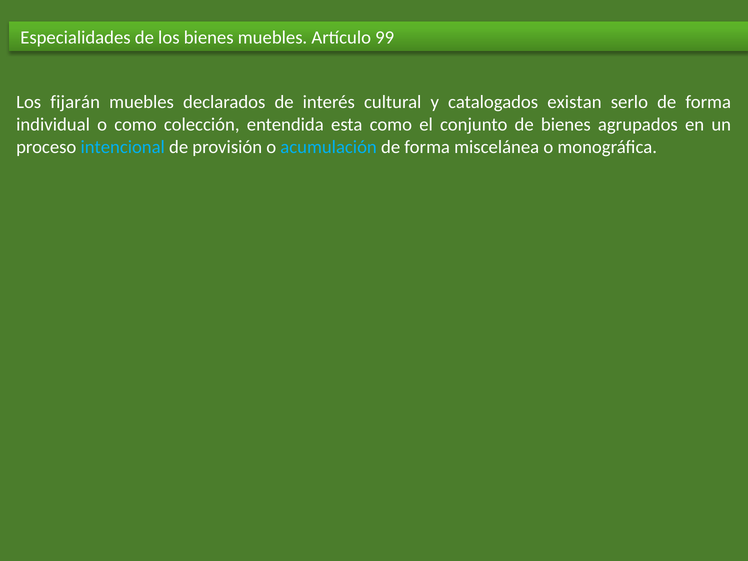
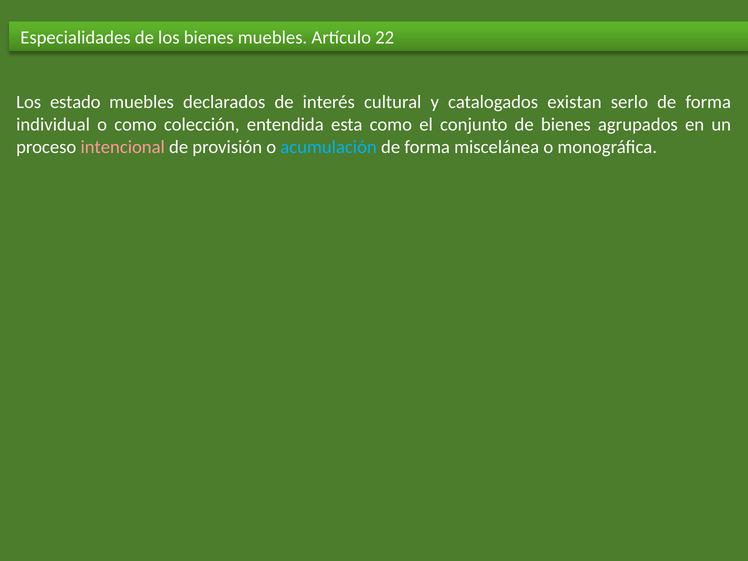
99: 99 -> 22
fijarán: fijarán -> estado
intencional colour: light blue -> pink
